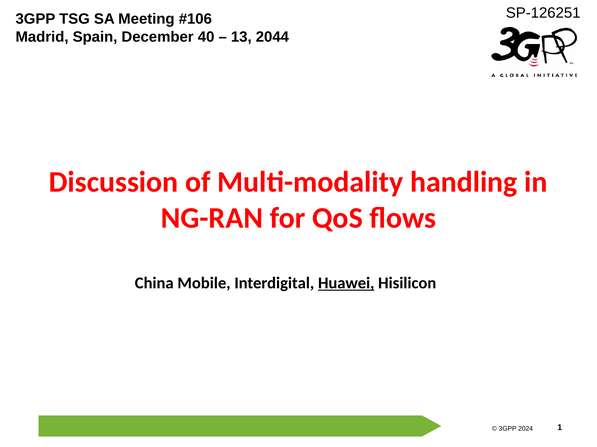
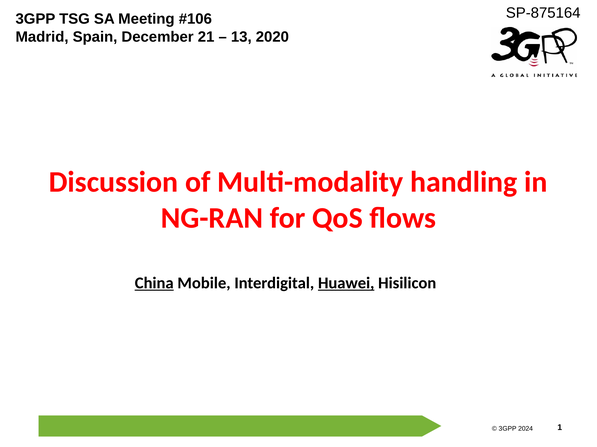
SP-126251: SP-126251 -> SP-875164
40: 40 -> 21
2044: 2044 -> 2020
China underline: none -> present
